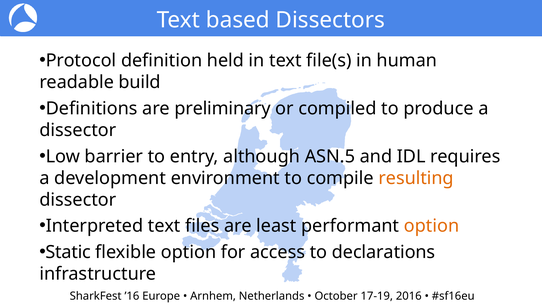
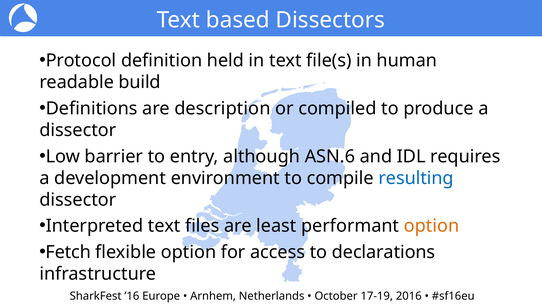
preliminary: preliminary -> description
ASN.5: ASN.5 -> ASN.6
resulting colour: orange -> blue
Static: Static -> Fetch
